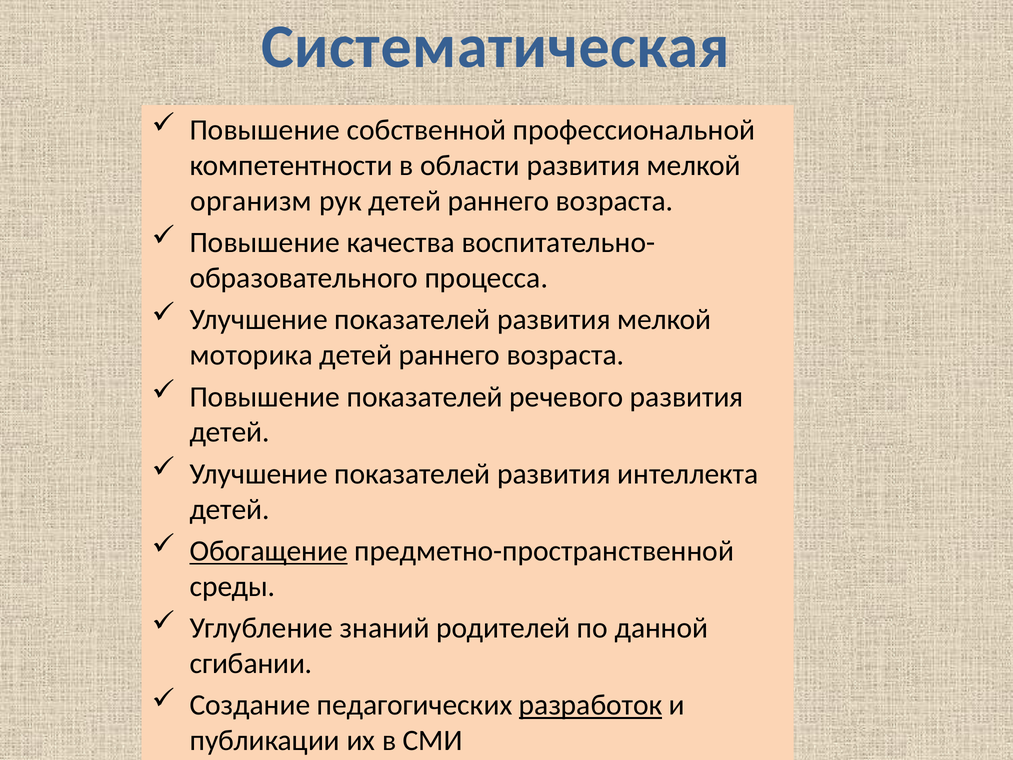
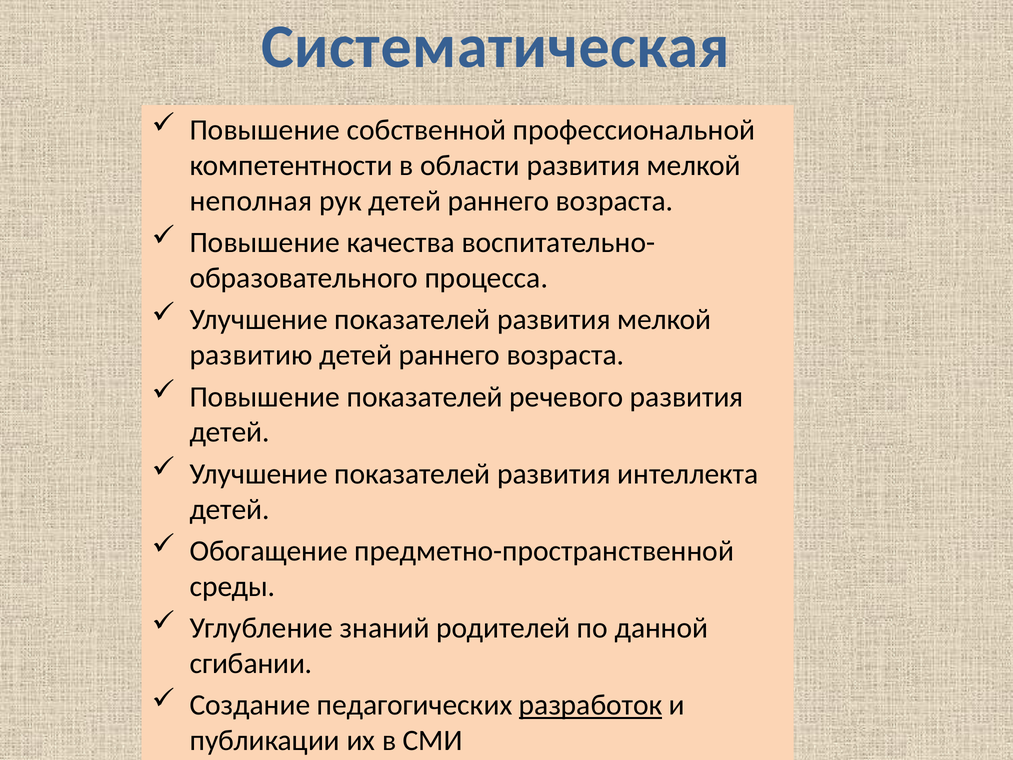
организм: организм -> неполная
моторика: моторика -> развитию
Обогащение underline: present -> none
